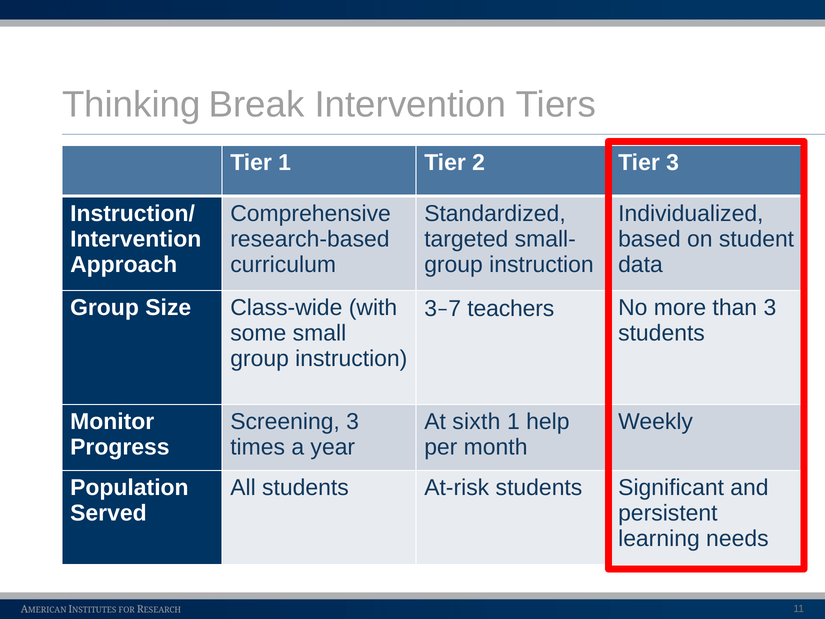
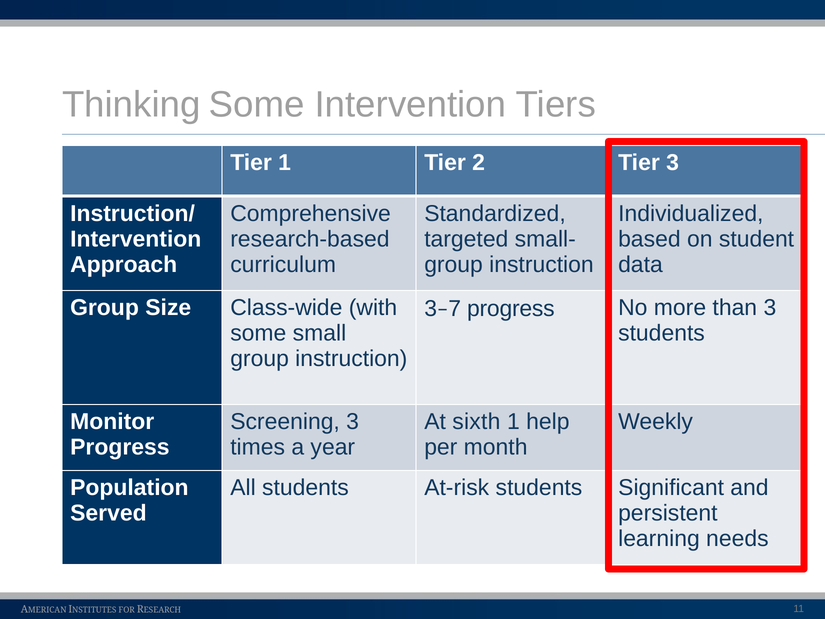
Thinking Break: Break -> Some
3–7 teachers: teachers -> progress
